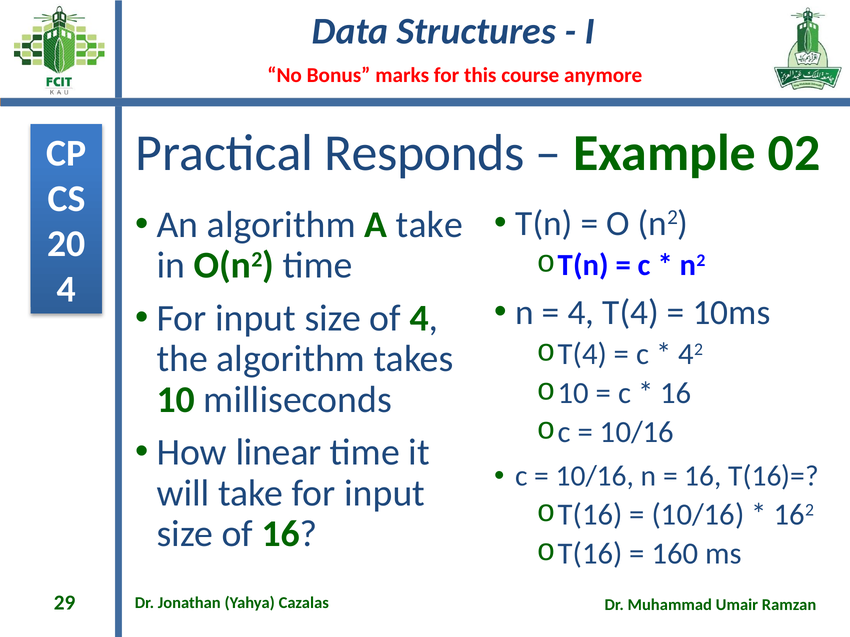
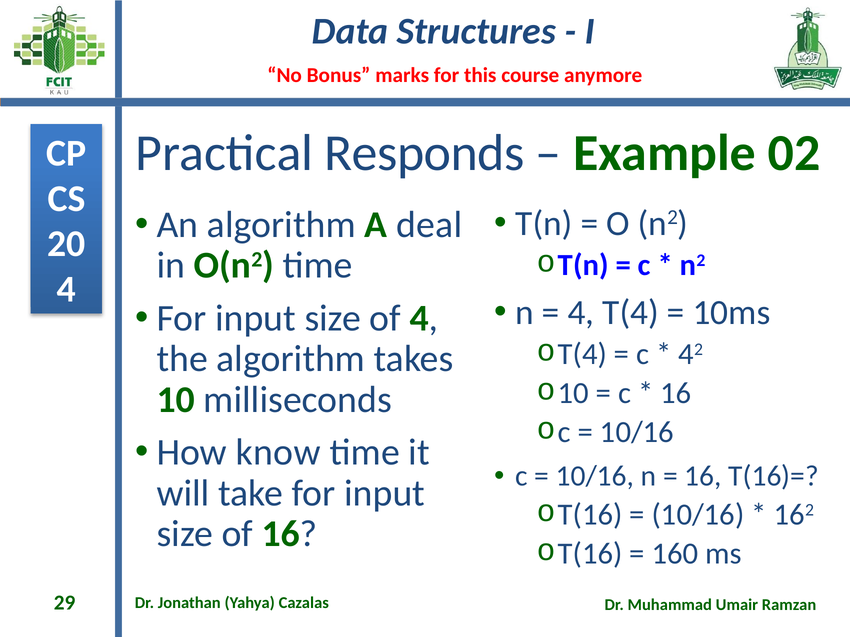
A take: take -> deal
linear: linear -> know
